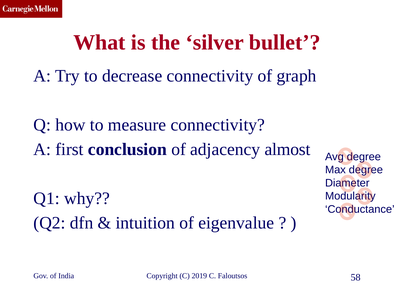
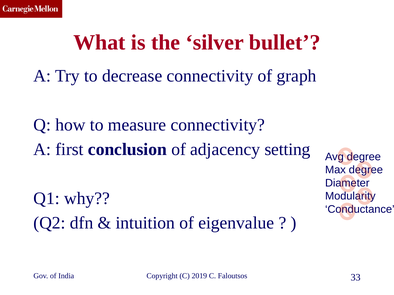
almost: almost -> setting
58: 58 -> 33
